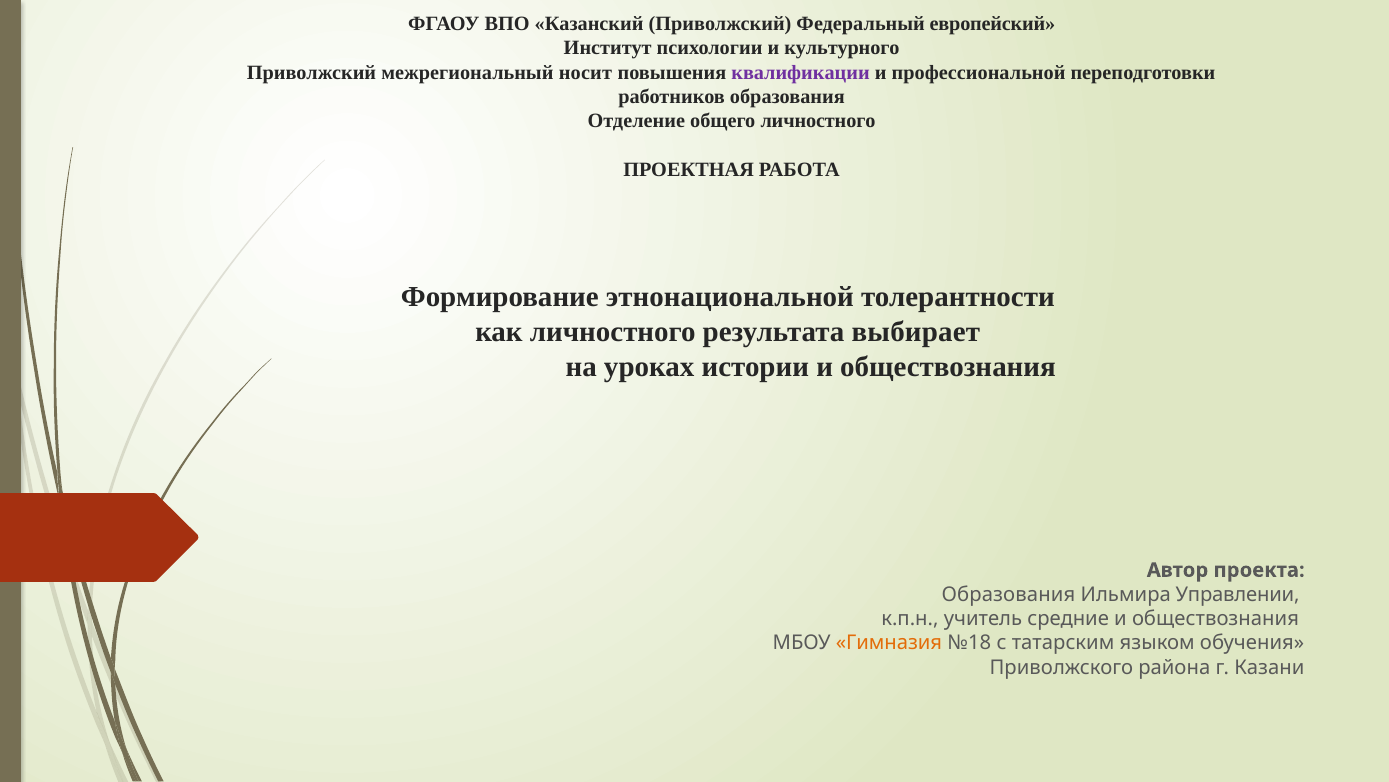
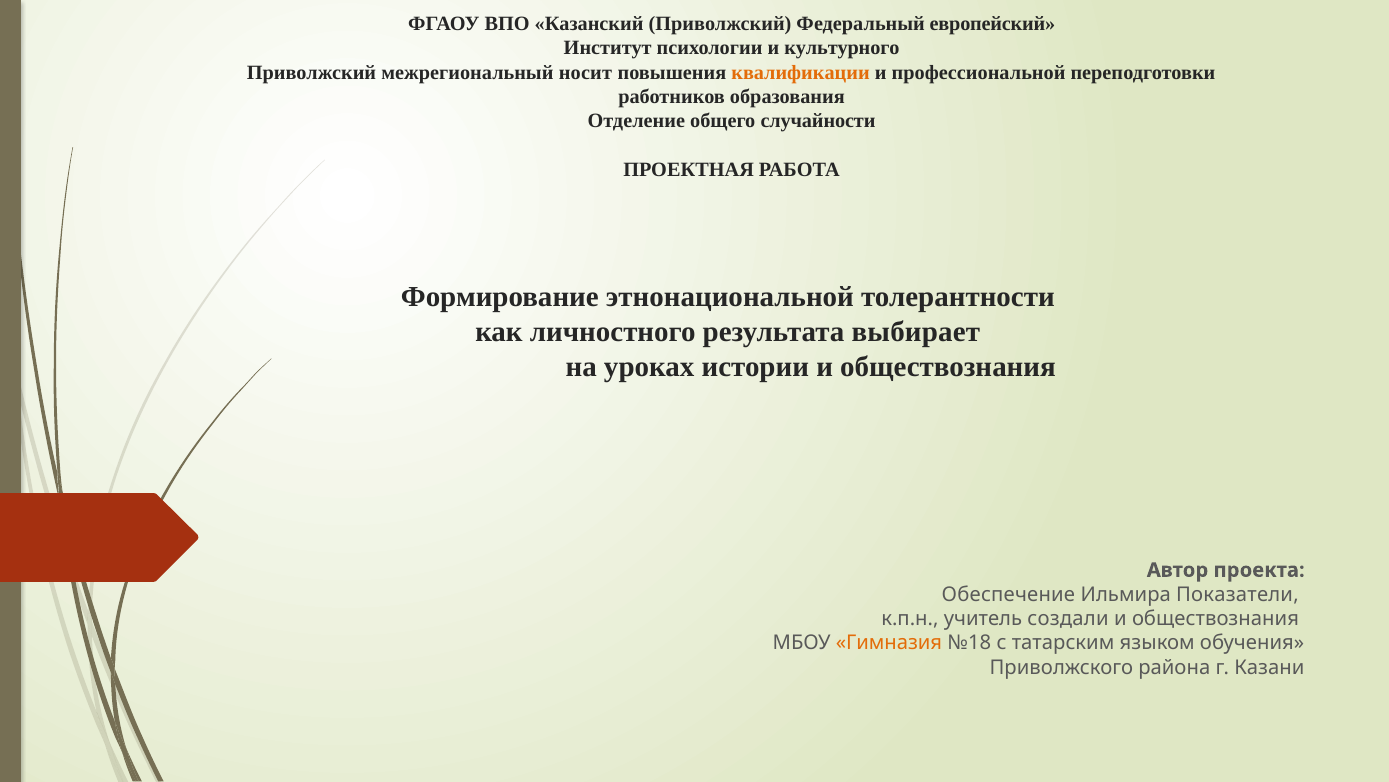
квалификации colour: purple -> orange
общего личностного: личностного -> случайности
Образования at (1008, 594): Образования -> Обеспечение
Управлении: Управлении -> Показатели
средние: средние -> создали
